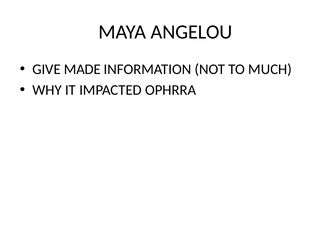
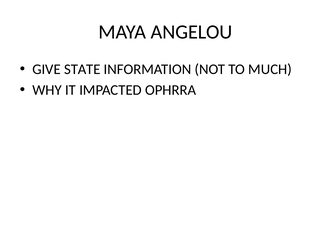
MADE: MADE -> STATE
